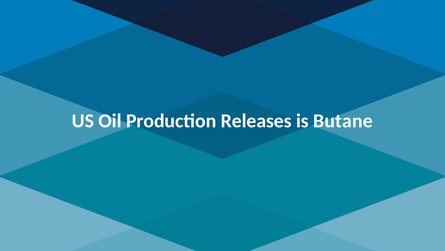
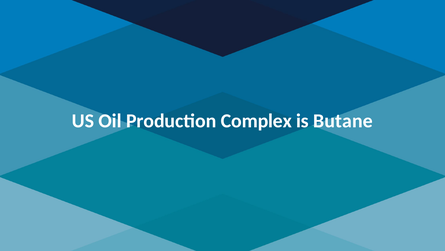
Releases: Releases -> Complex
